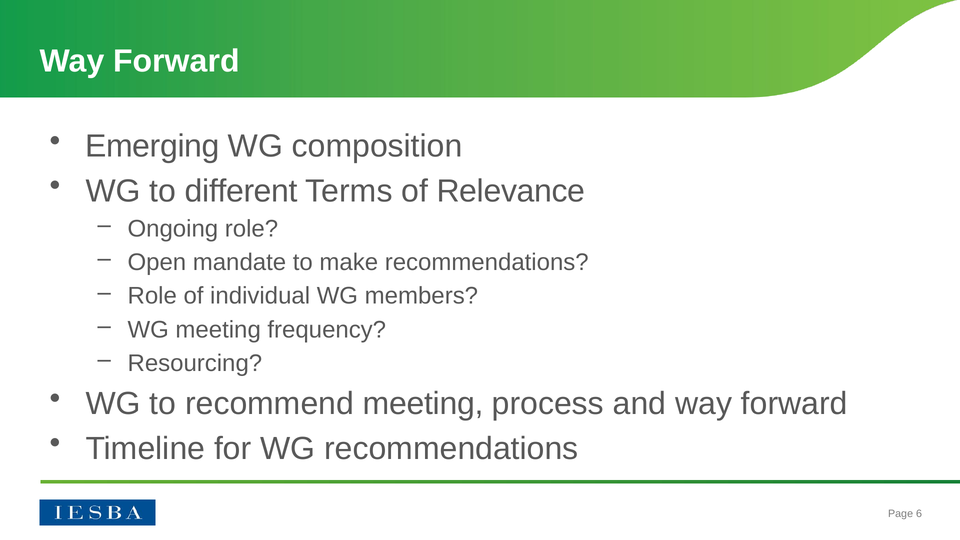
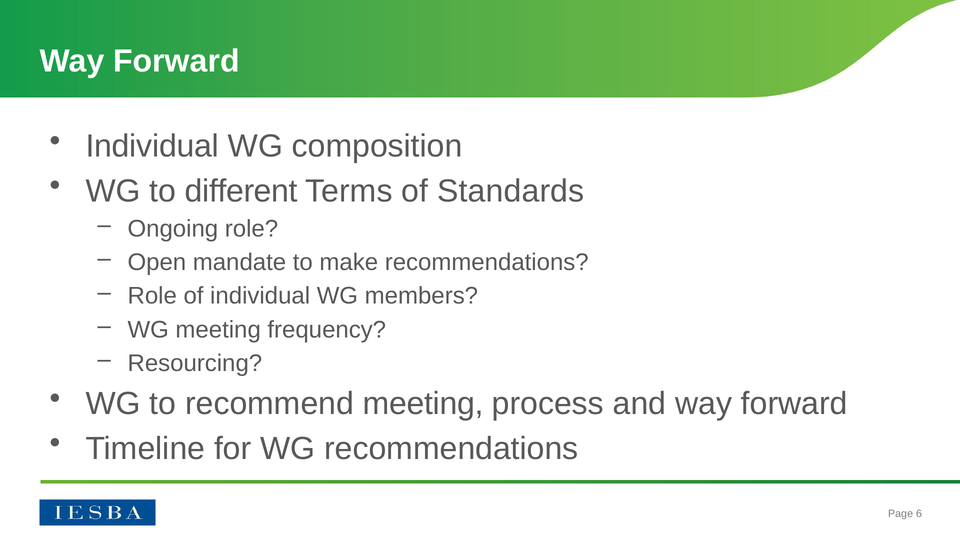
Emerging at (152, 146): Emerging -> Individual
Relevance: Relevance -> Standards
